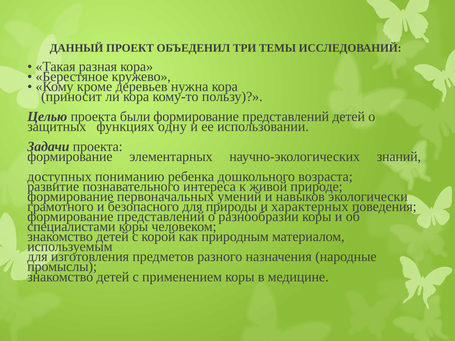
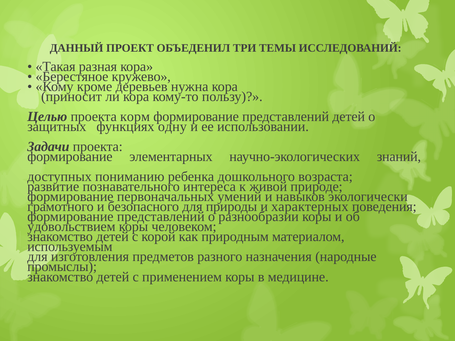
были: были -> корм
специалистами: специалистами -> удовольствием
